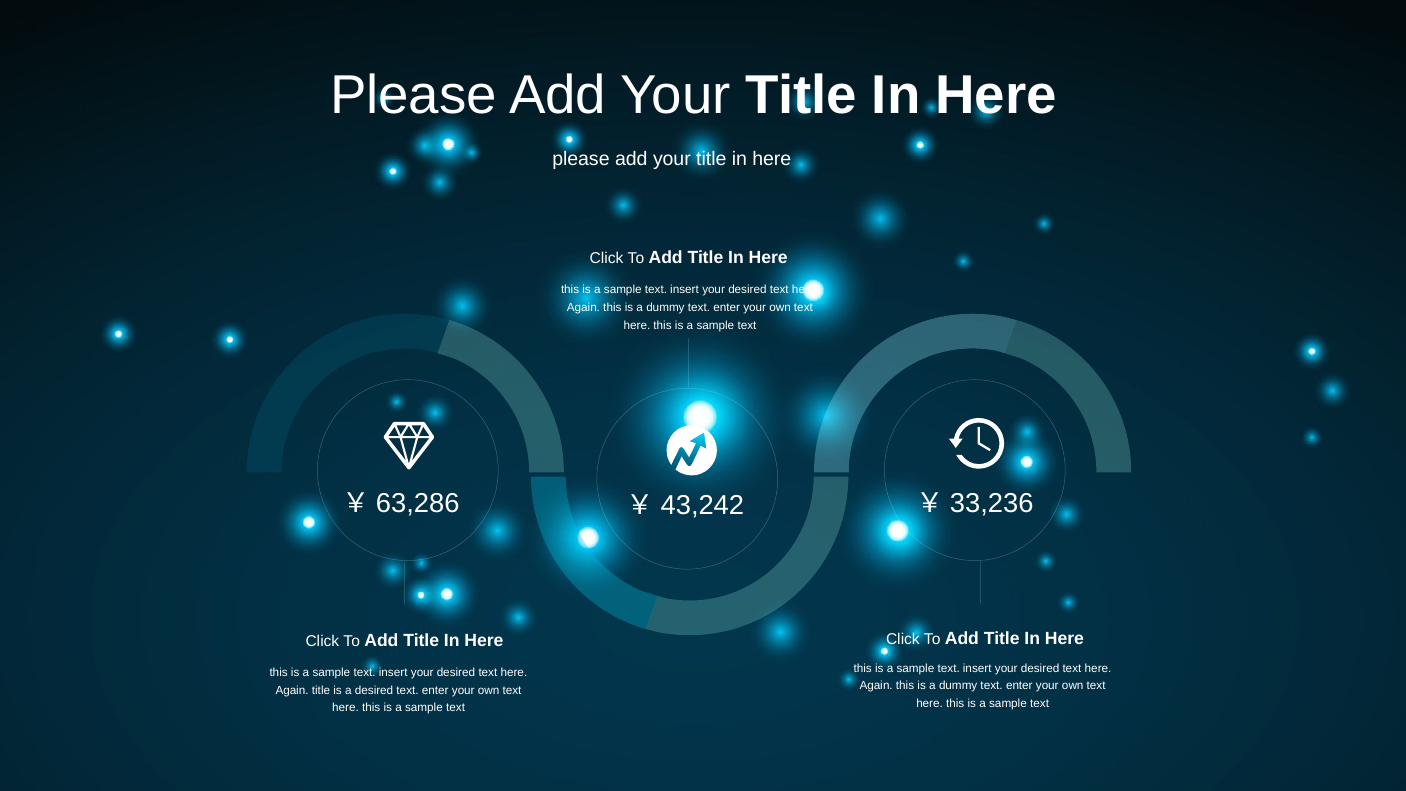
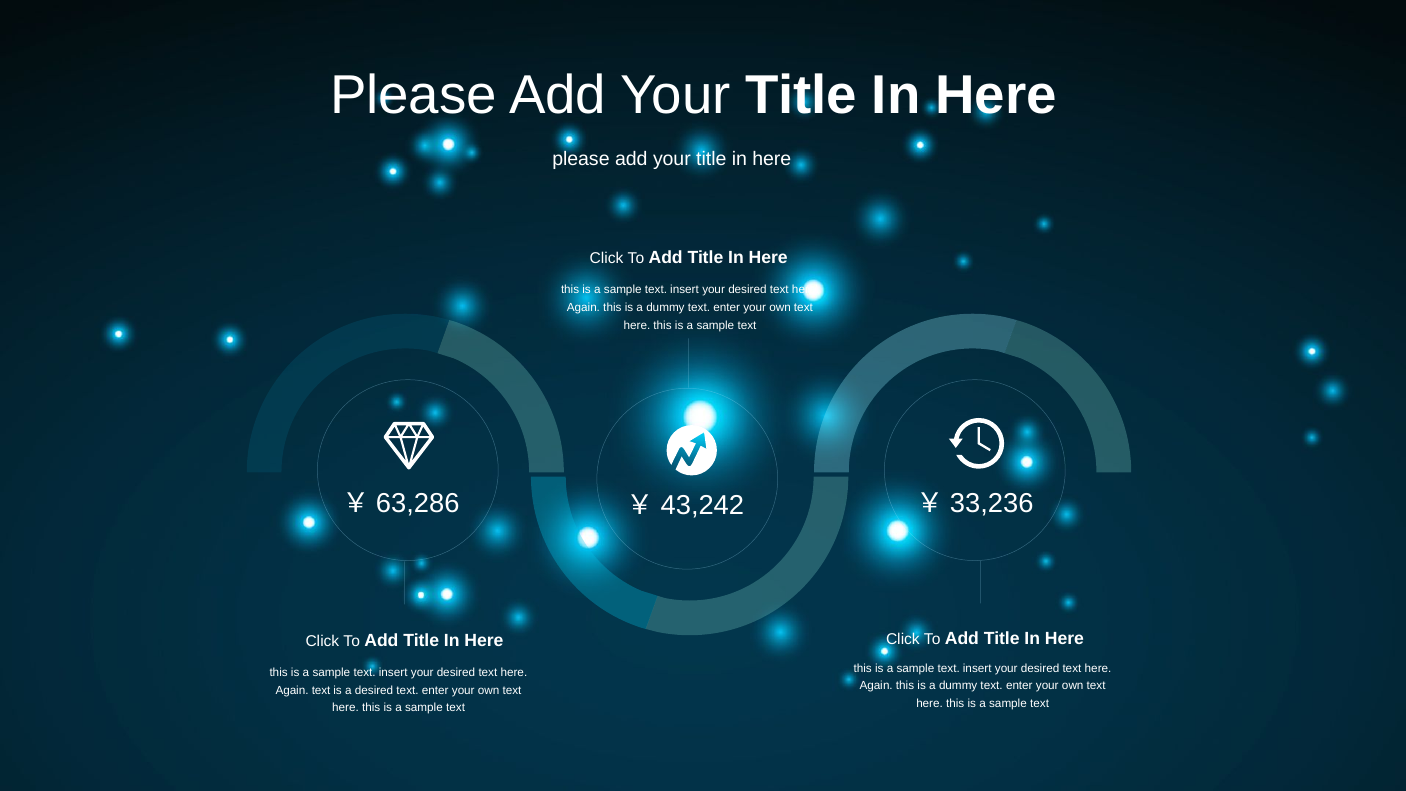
Again title: title -> text
